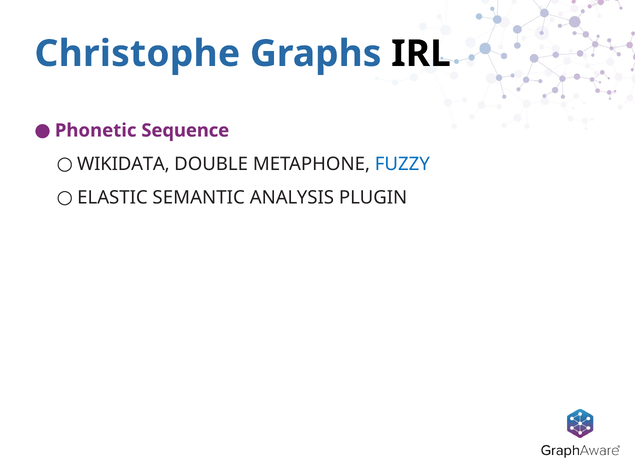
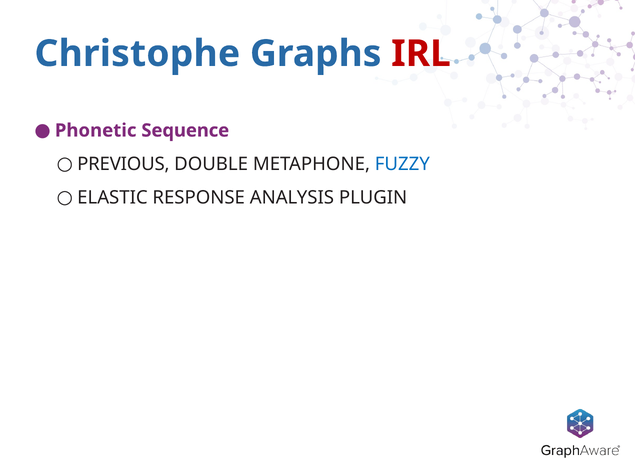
IRL colour: black -> red
WIKIDATA: WIKIDATA -> PREVIOUS
SEMANTIC: SEMANTIC -> RESPONSE
